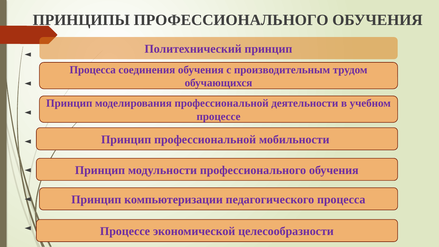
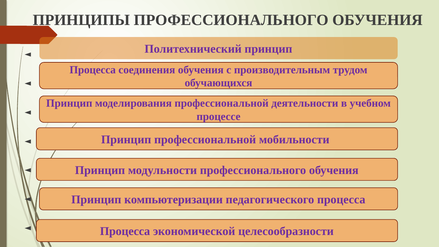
Процессе at (125, 231): Процессе -> Процесса
